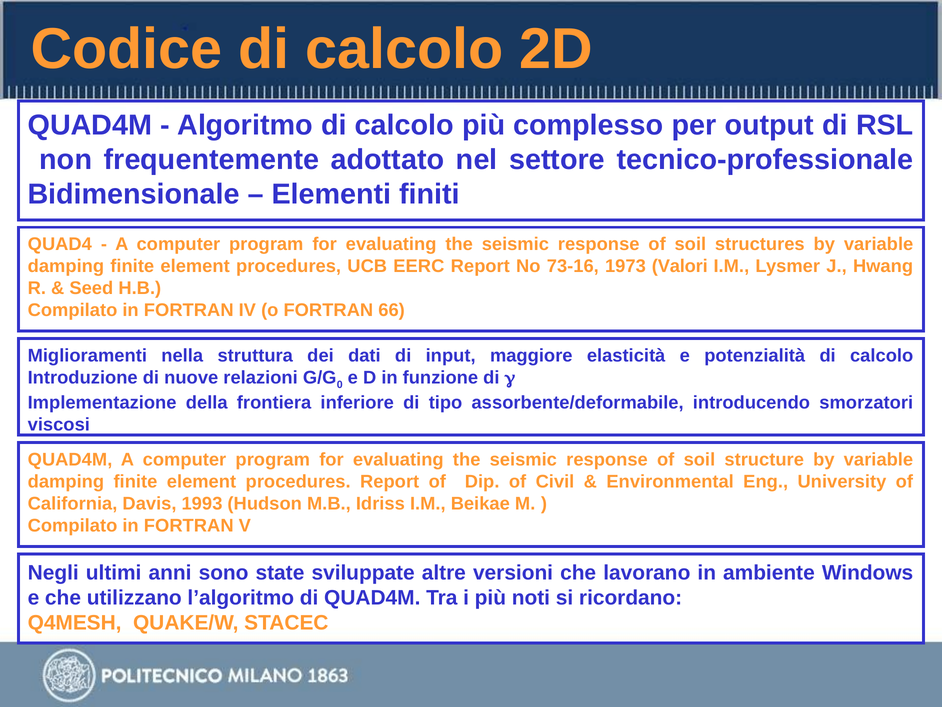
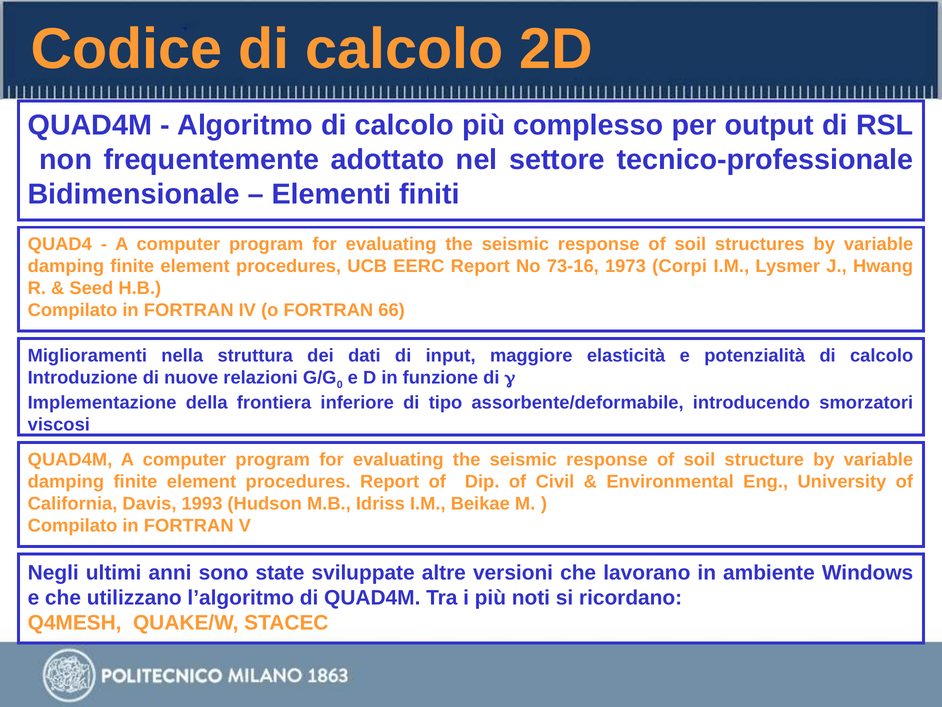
Valori: Valori -> Corpi
